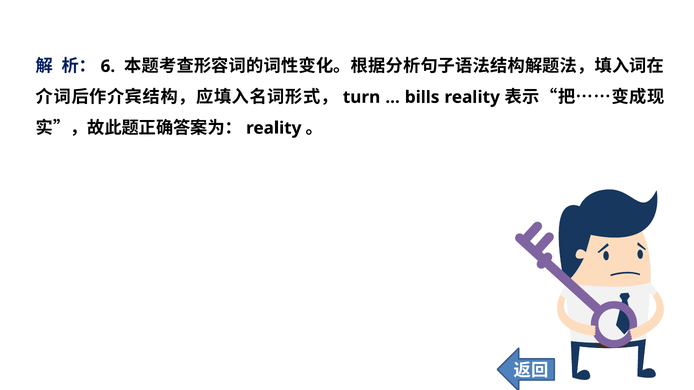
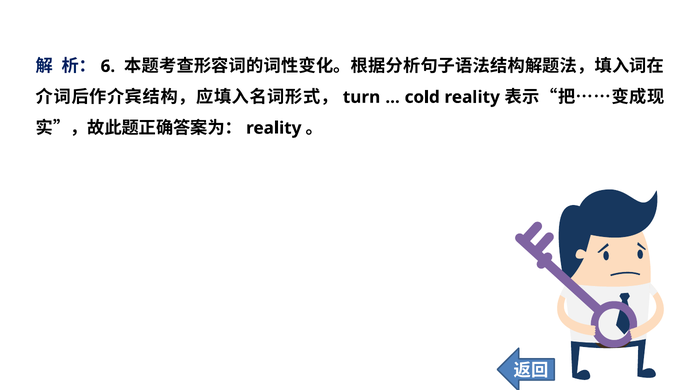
bills: bills -> cold
